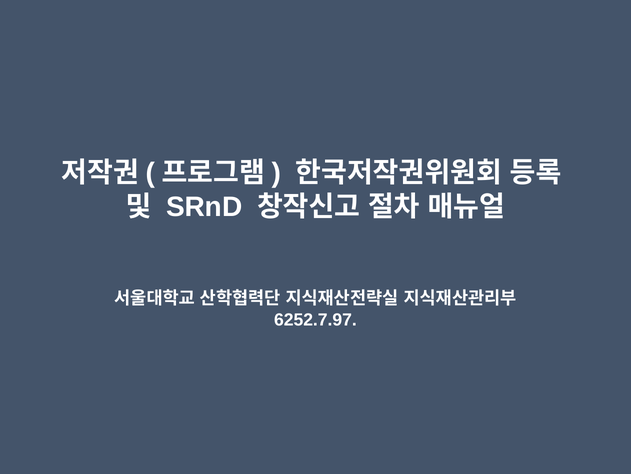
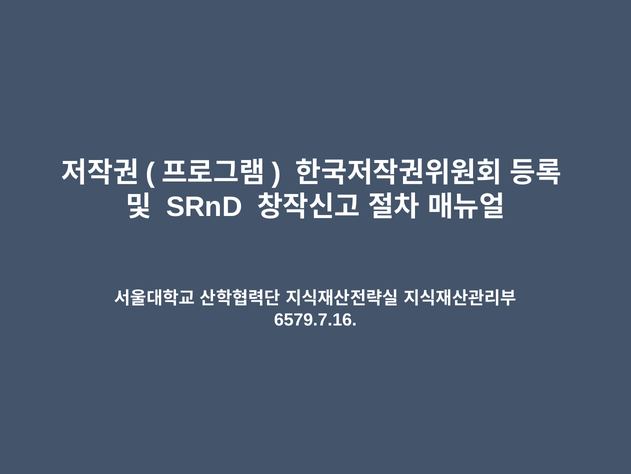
6252.7.97: 6252.7.97 -> 6579.7.16
